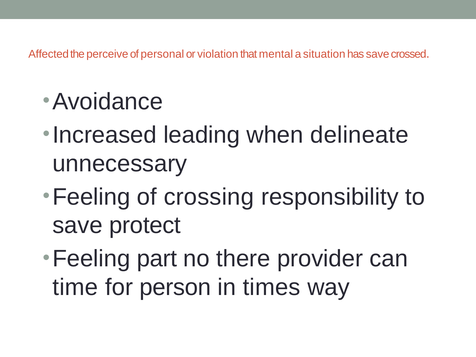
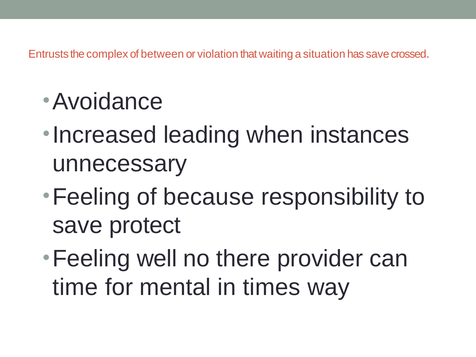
Affected: Affected -> Entrusts
perceive: perceive -> complex
personal: personal -> between
mental: mental -> waiting
delineate: delineate -> instances
crossing: crossing -> because
part: part -> well
person: person -> mental
